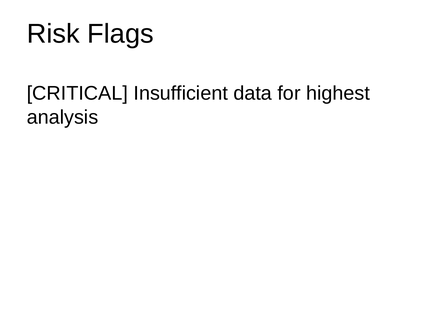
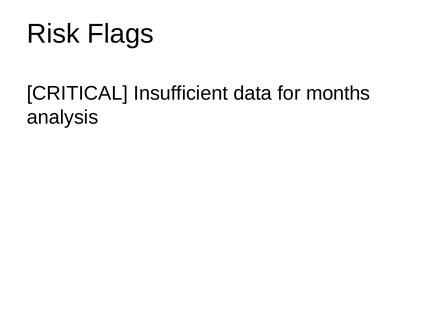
highest: highest -> months
